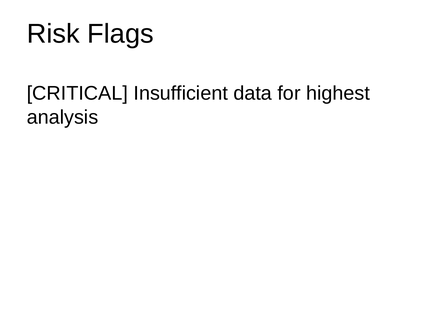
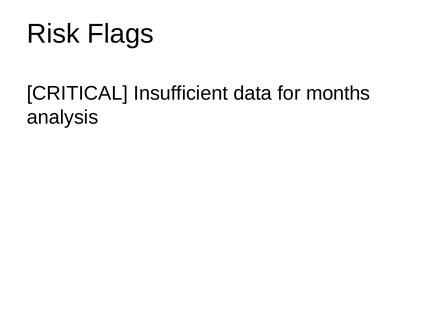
highest: highest -> months
